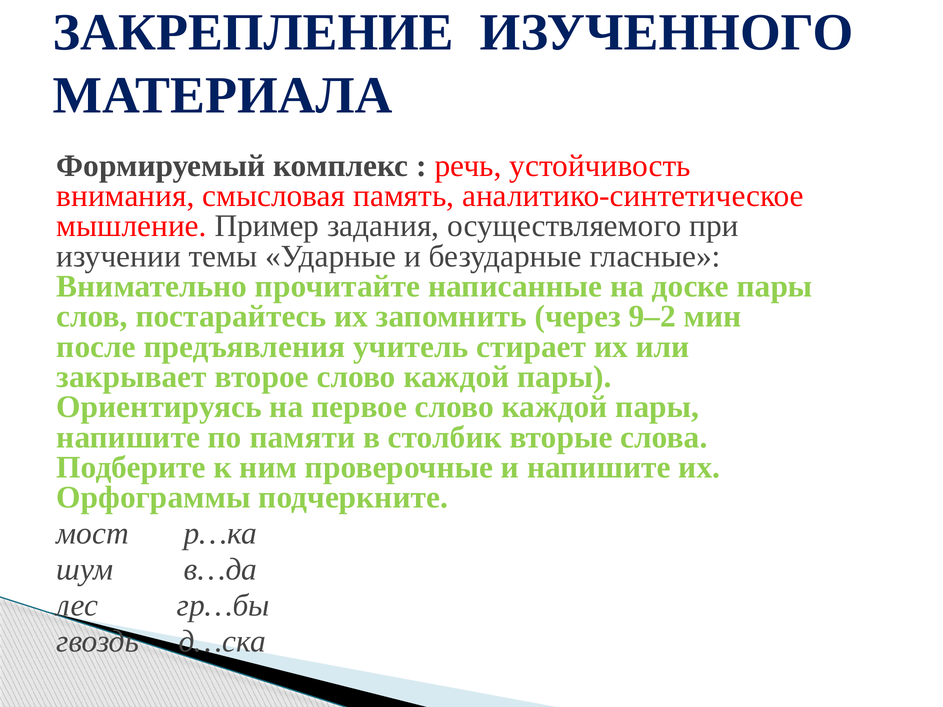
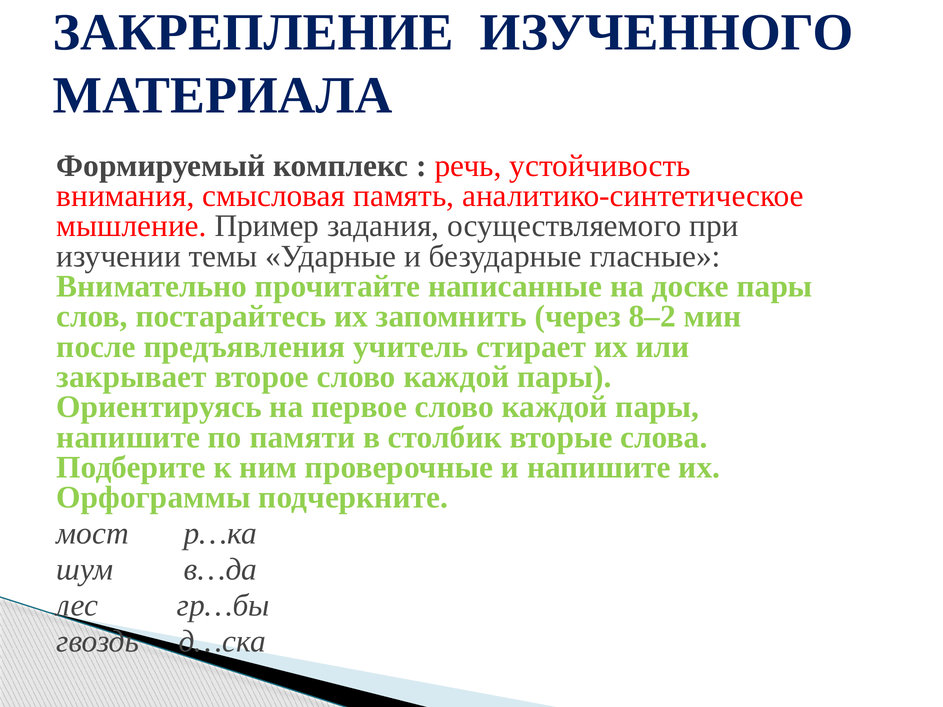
9–2: 9–2 -> 8–2
